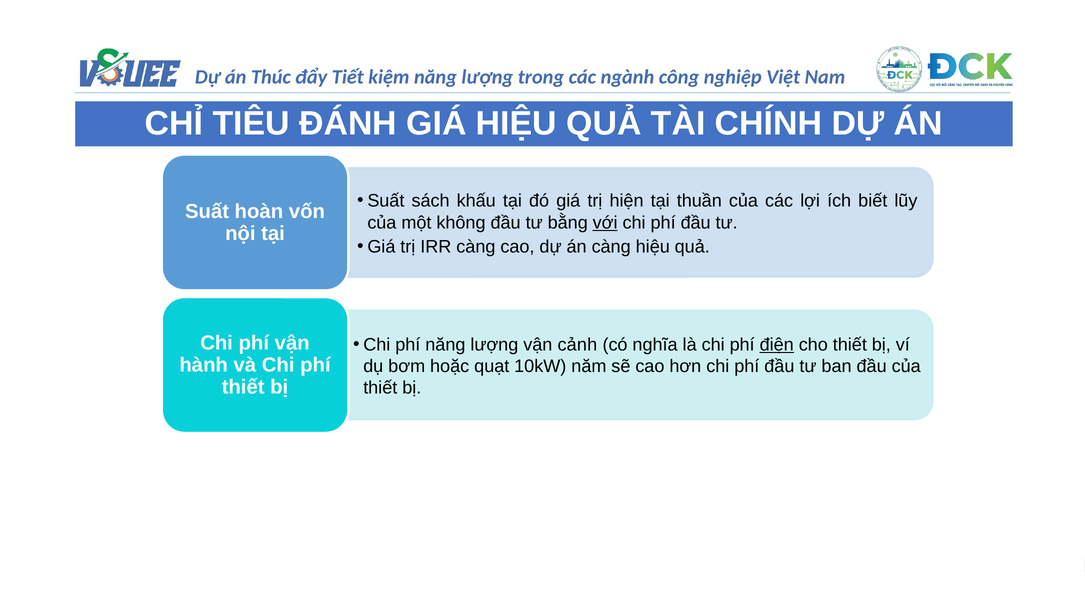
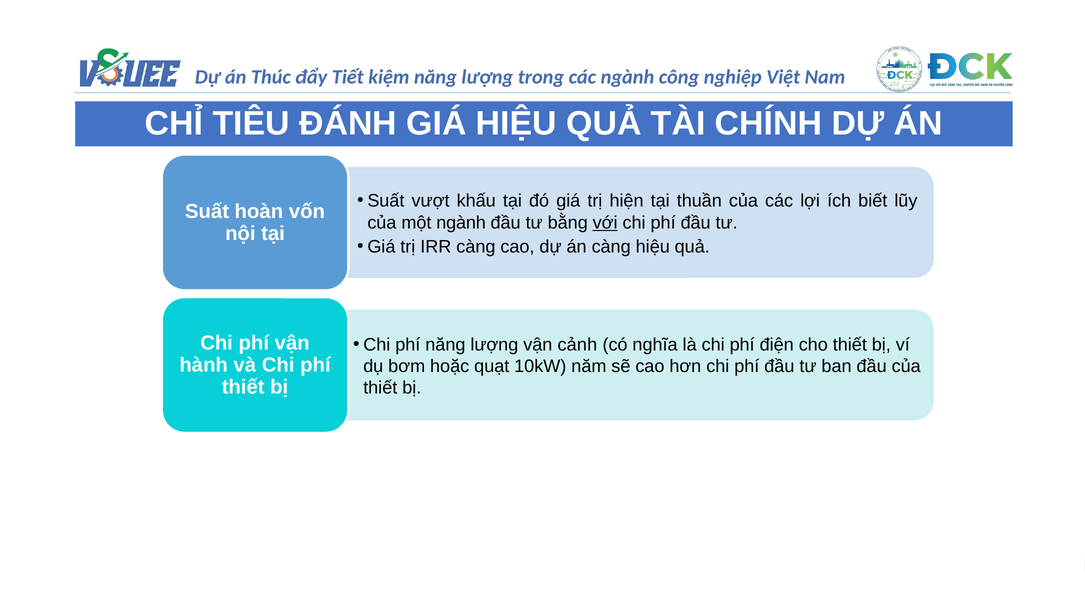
sách: sách -> vượt
một không: không -> ngành
điện underline: present -> none
